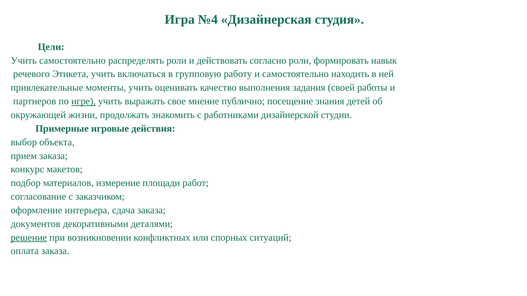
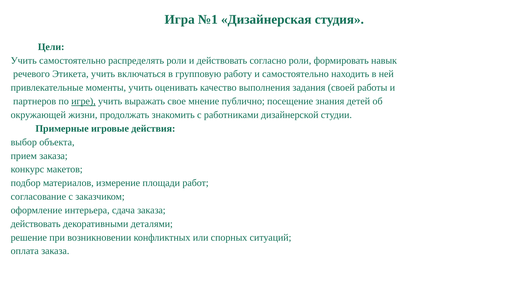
№4: №4 -> №1
документов at (36, 224): документов -> действовать
решение underline: present -> none
